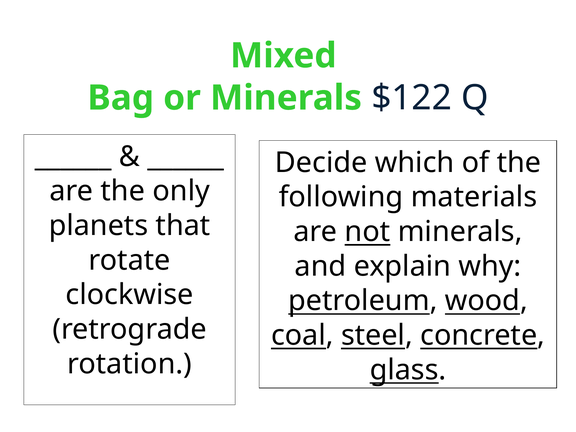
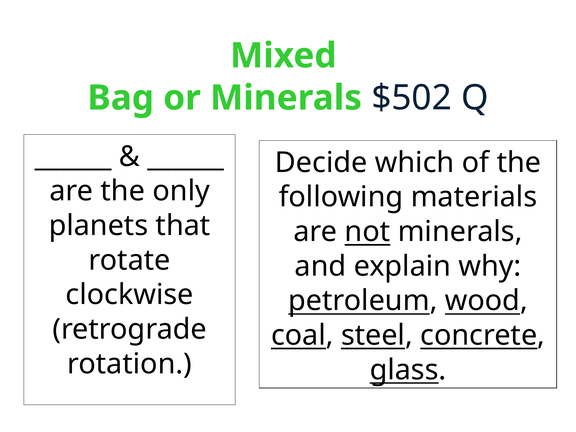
$122: $122 -> $502
